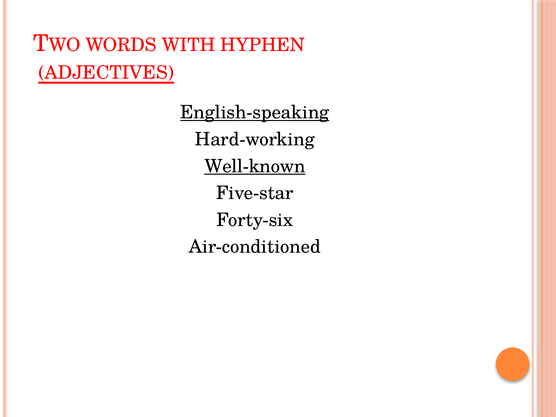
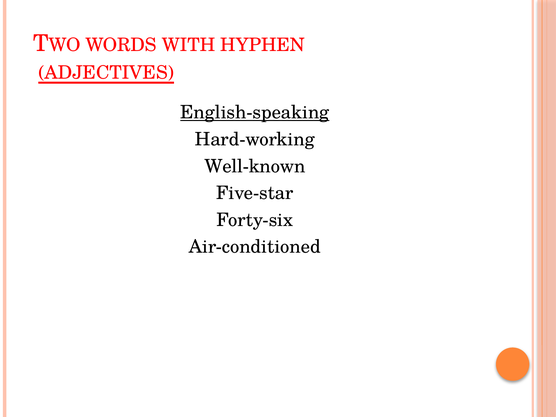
Well-known underline: present -> none
